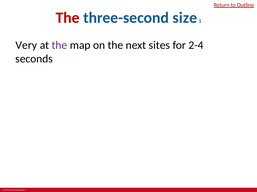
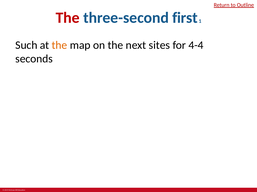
size: size -> first
Very: Very -> Such
the at (60, 45) colour: purple -> orange
2-4: 2-4 -> 4-4
